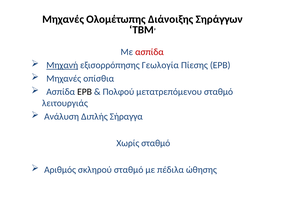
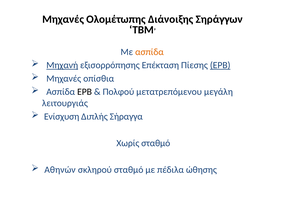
ασπίδα at (149, 52) colour: red -> orange
Γεωλογία: Γεωλογία -> Επέκταση
ΕΡΒ at (220, 65) underline: none -> present
μετατρεπόμενου σταθμό: σταθμό -> μεγάλη
Ανάλυση: Ανάλυση -> Ενίσχυση
Αριθμός: Αριθμός -> Αθηνών
